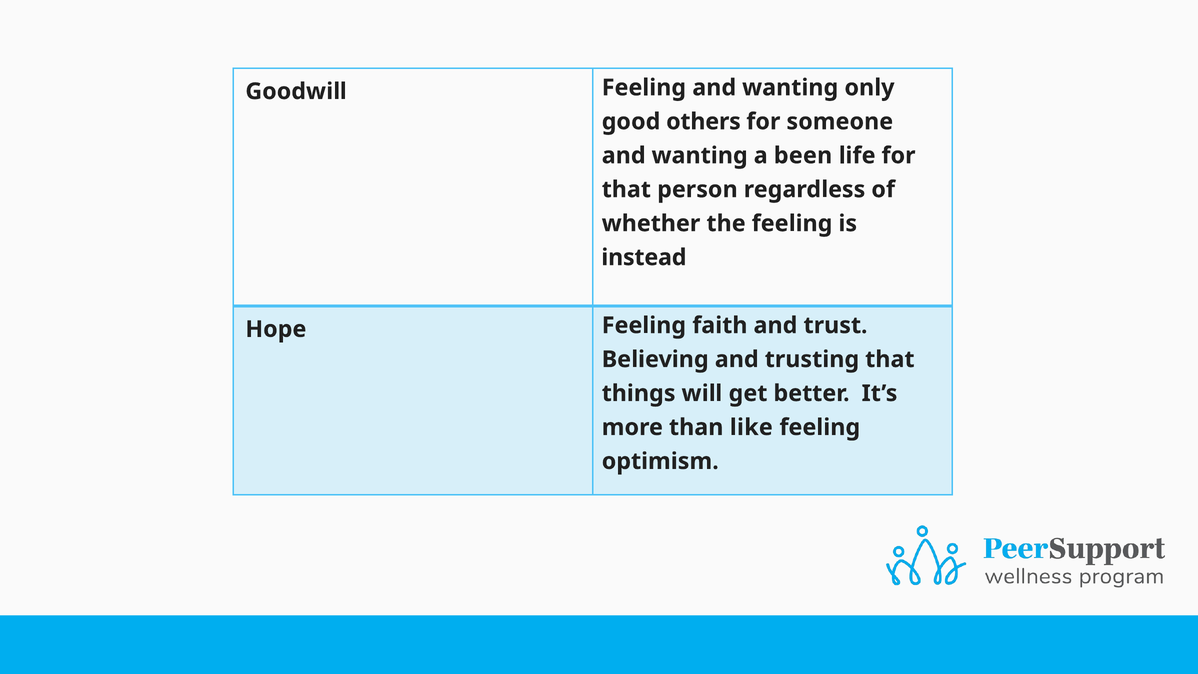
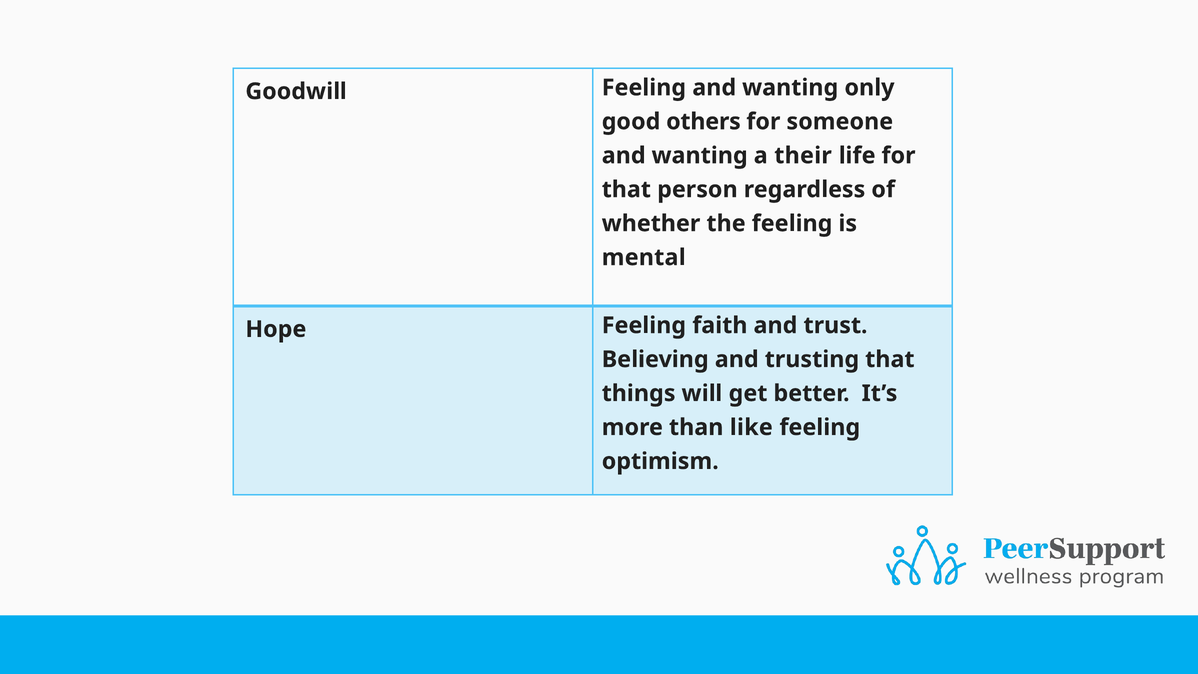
been: been -> their
instead: instead -> mental
